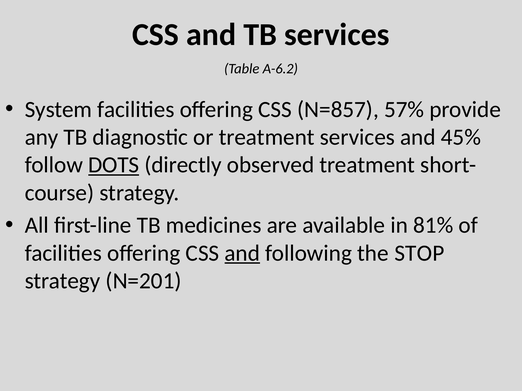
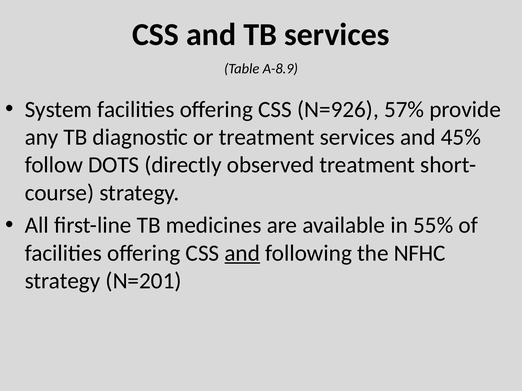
A-6.2: A-6.2 -> A-8.9
N=857: N=857 -> N=926
DOTS underline: present -> none
81%: 81% -> 55%
STOP: STOP -> NFHC
